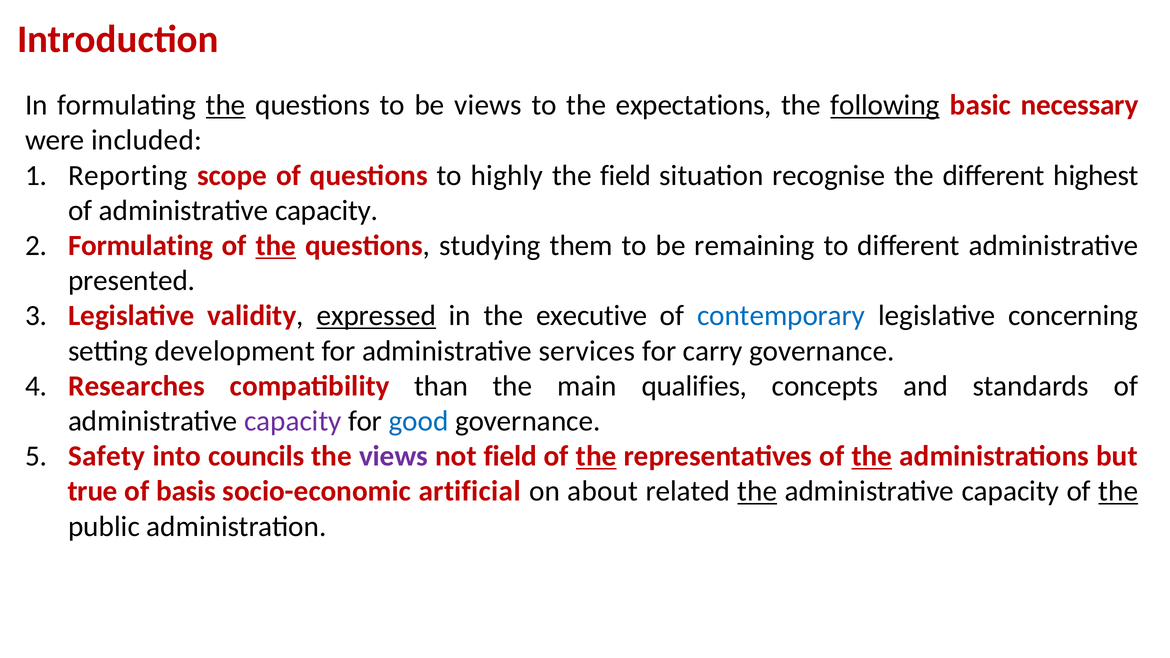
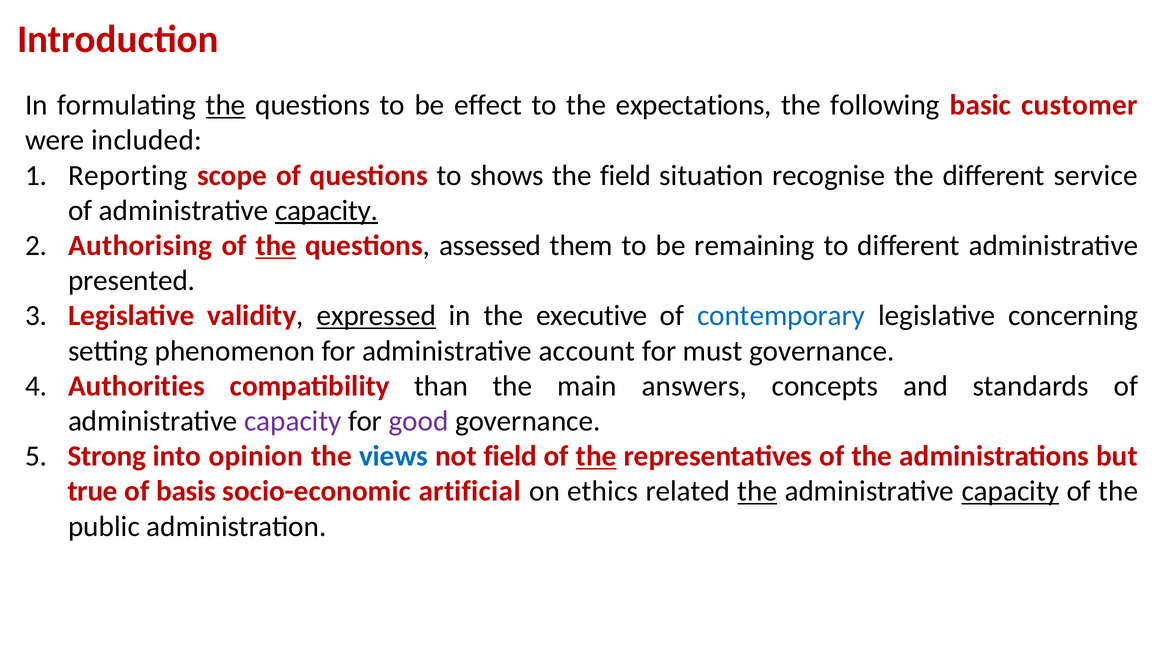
be views: views -> effect
following underline: present -> none
necessary: necessary -> customer
highly: highly -> shows
highest: highest -> service
capacity at (327, 211) underline: none -> present
2 Formulating: Formulating -> Authorising
studying: studying -> assessed
development: development -> phenomenon
services: services -> account
carry: carry -> must
Researches: Researches -> Authorities
qualifies: qualifies -> answers
good colour: blue -> purple
Safety: Safety -> Strong
councils: councils -> opinion
views at (394, 456) colour: purple -> blue
the at (872, 456) underline: present -> none
about: about -> ethics
capacity at (1010, 491) underline: none -> present
the at (1118, 491) underline: present -> none
